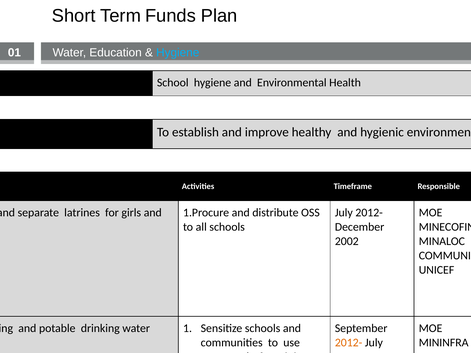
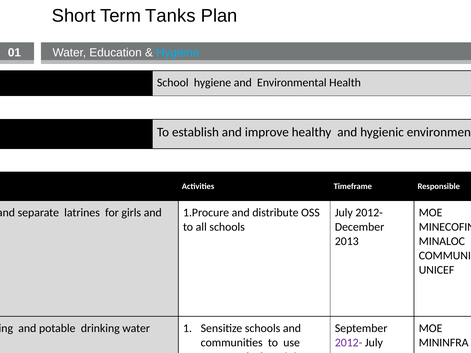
Term Funds: Funds -> Tanks
2002 at (347, 242): 2002 -> 2013
2012- at (349, 343) colour: orange -> purple
